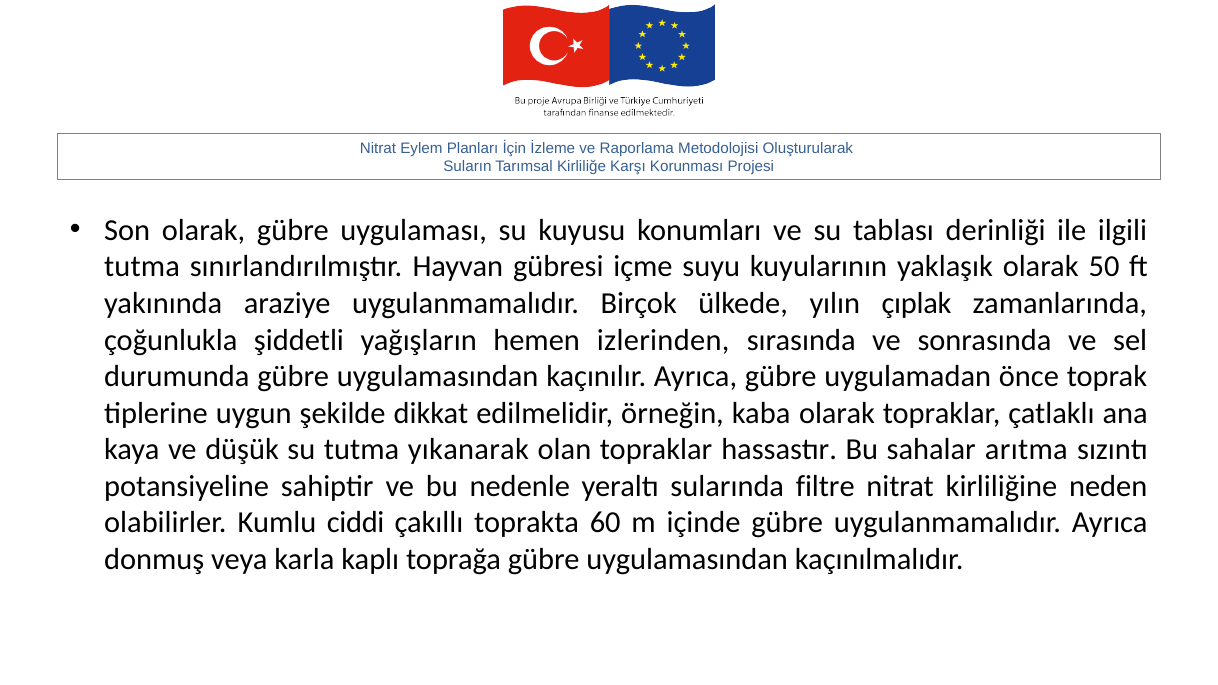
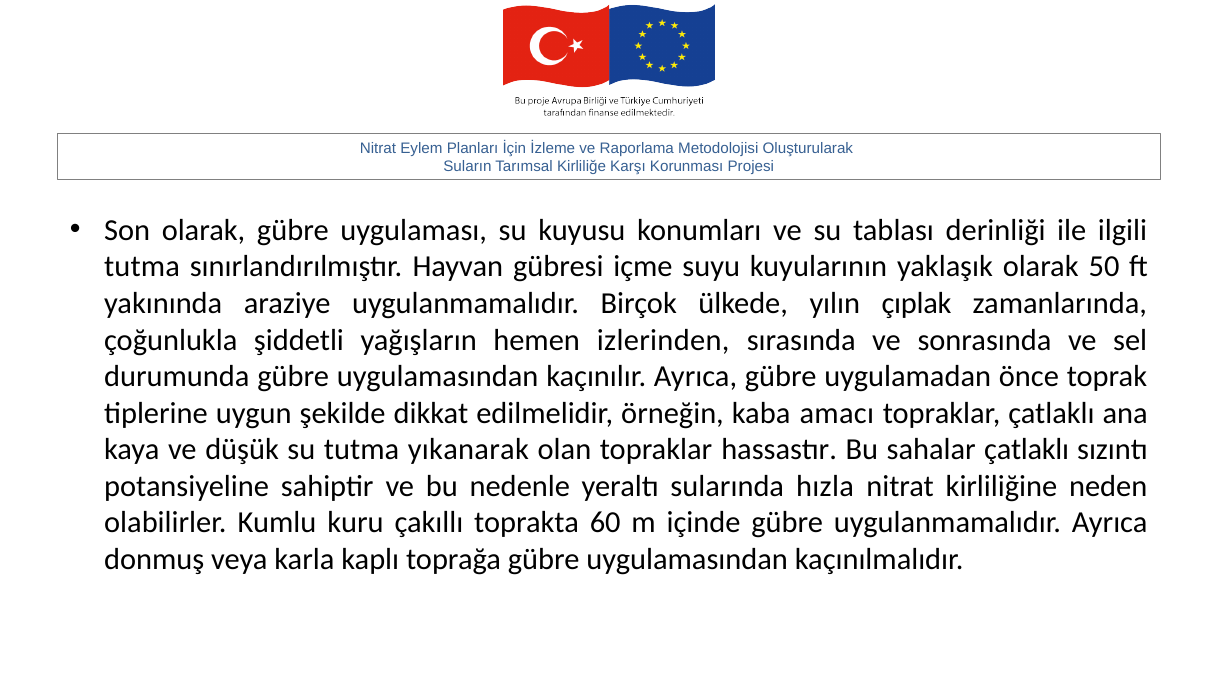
kaba olarak: olarak -> amacı
sahalar arıtma: arıtma -> çatlaklı
filtre: filtre -> hızla
ciddi: ciddi -> kuru
